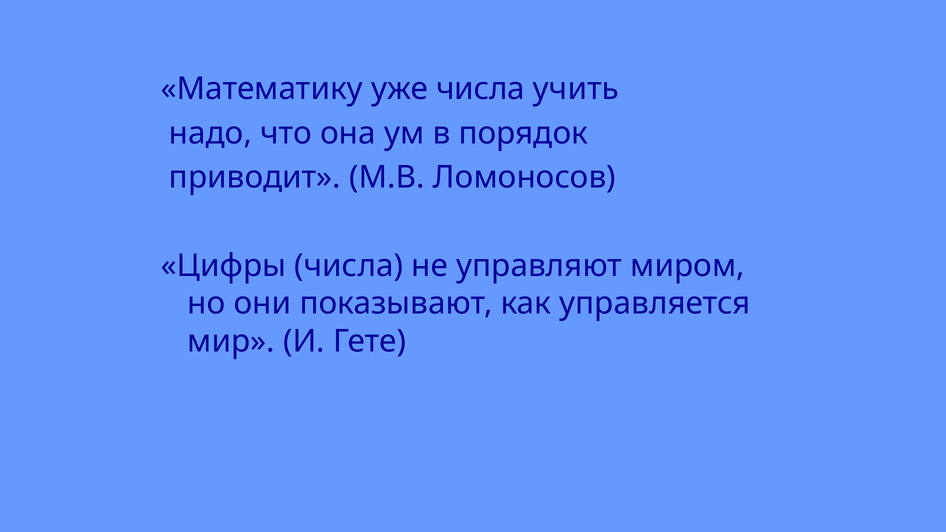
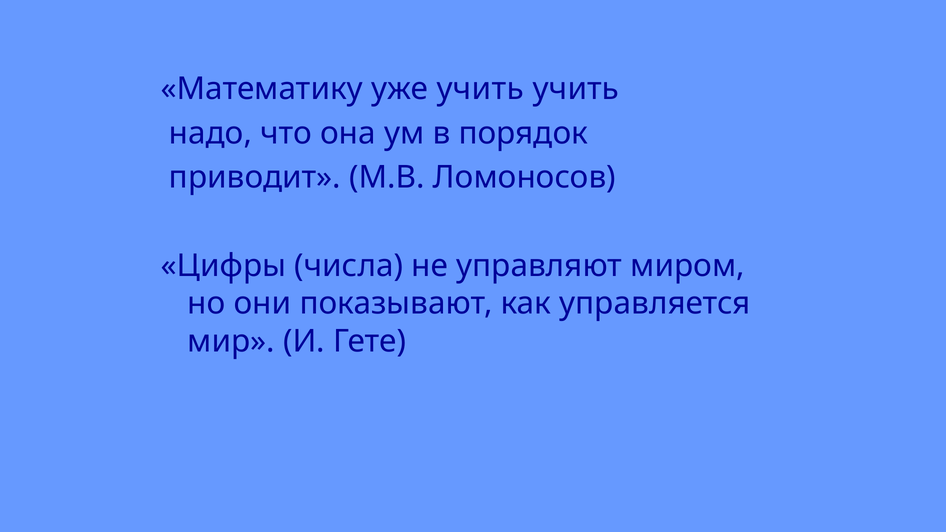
уже числа: числа -> учить
